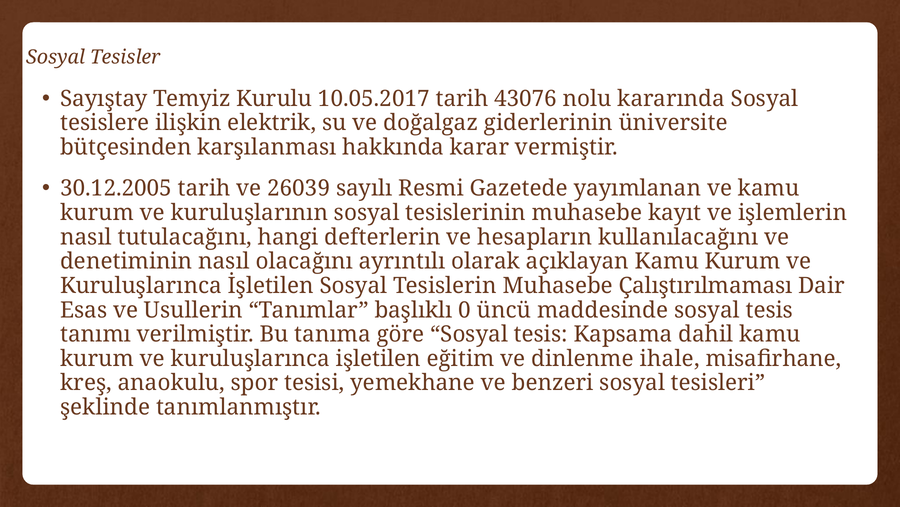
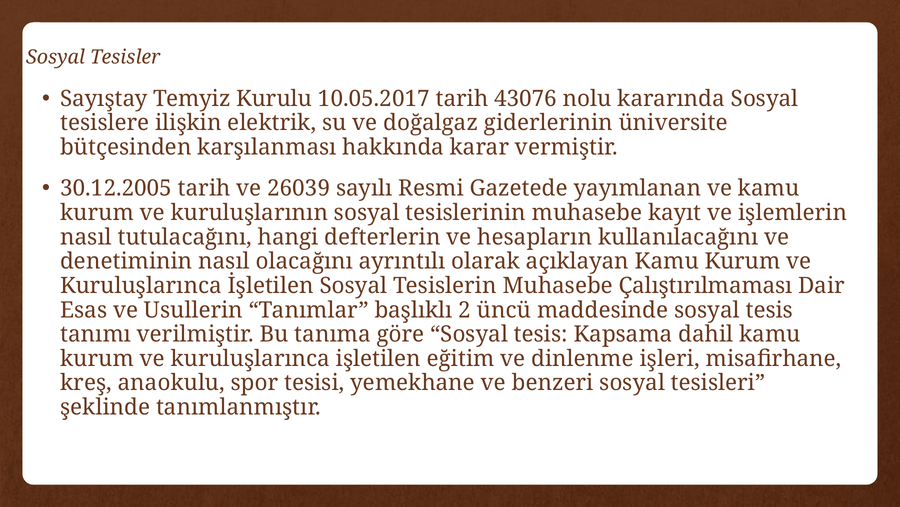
0: 0 -> 2
ihale: ihale -> işleri
